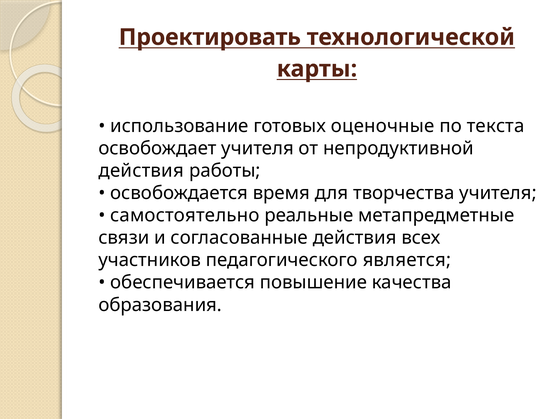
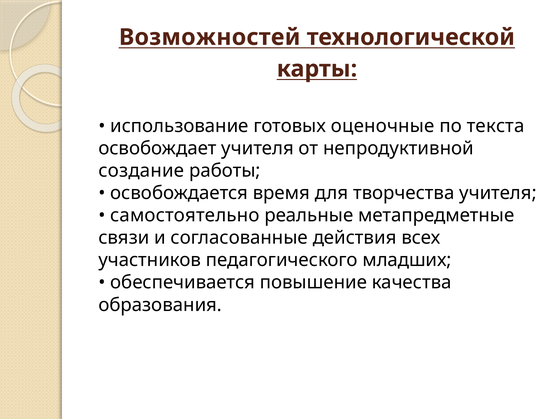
Проектировать: Проектировать -> Возможностей
действия at (141, 171): действия -> создание
является: является -> младших
